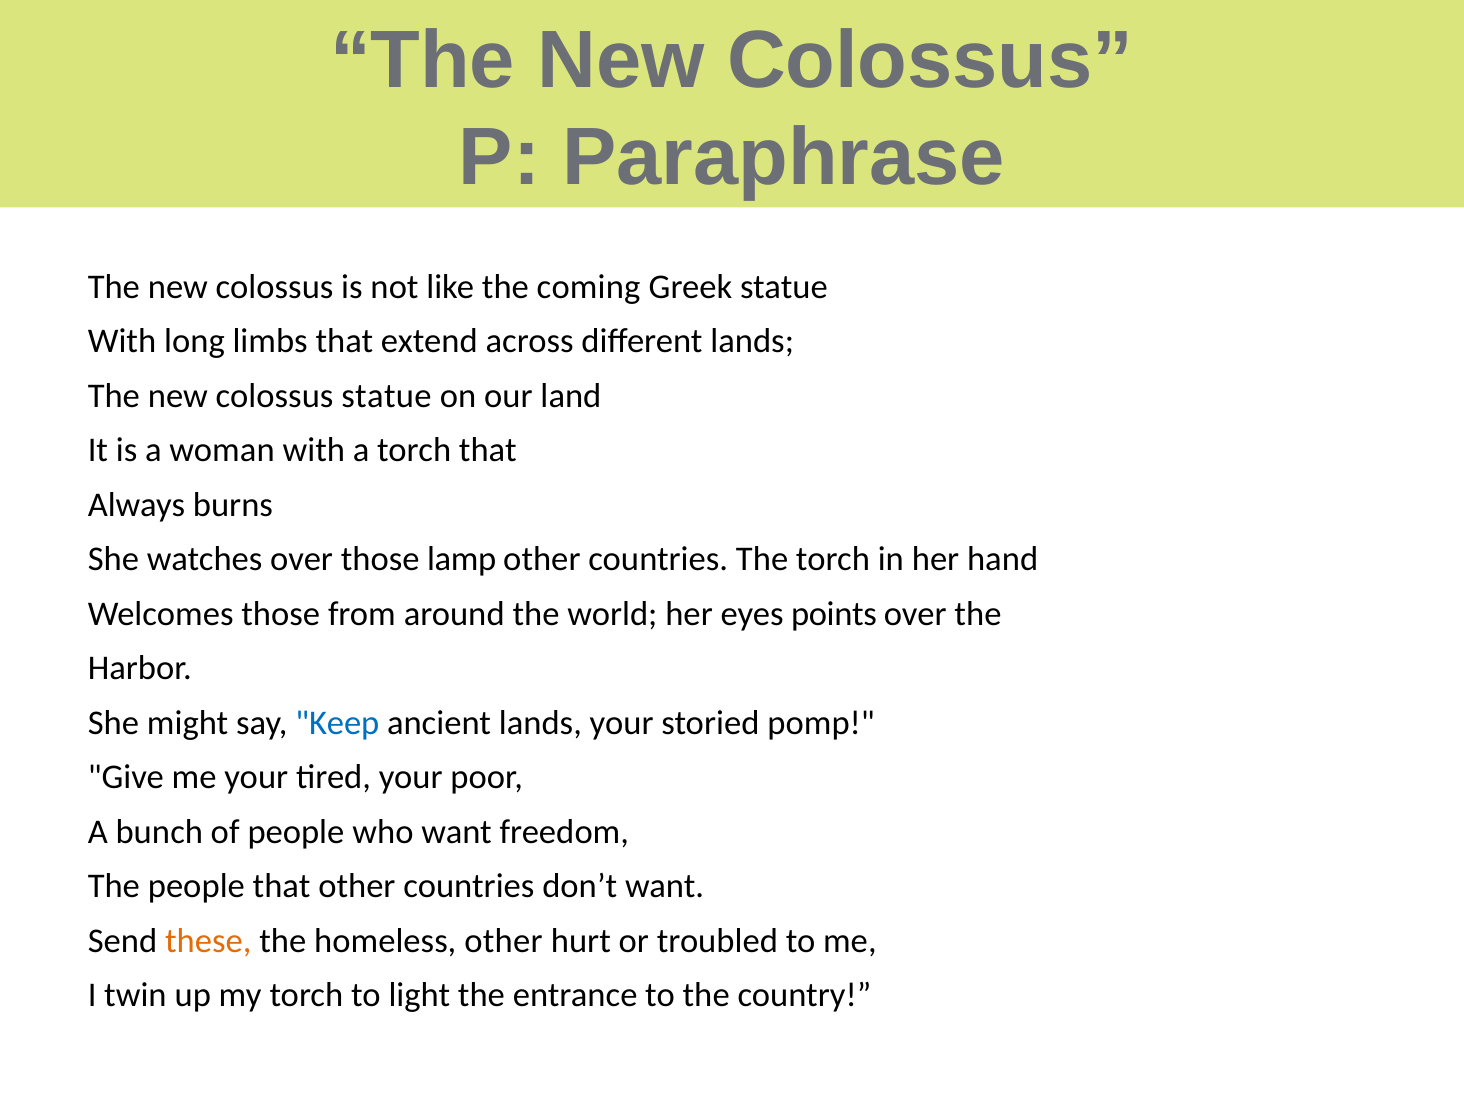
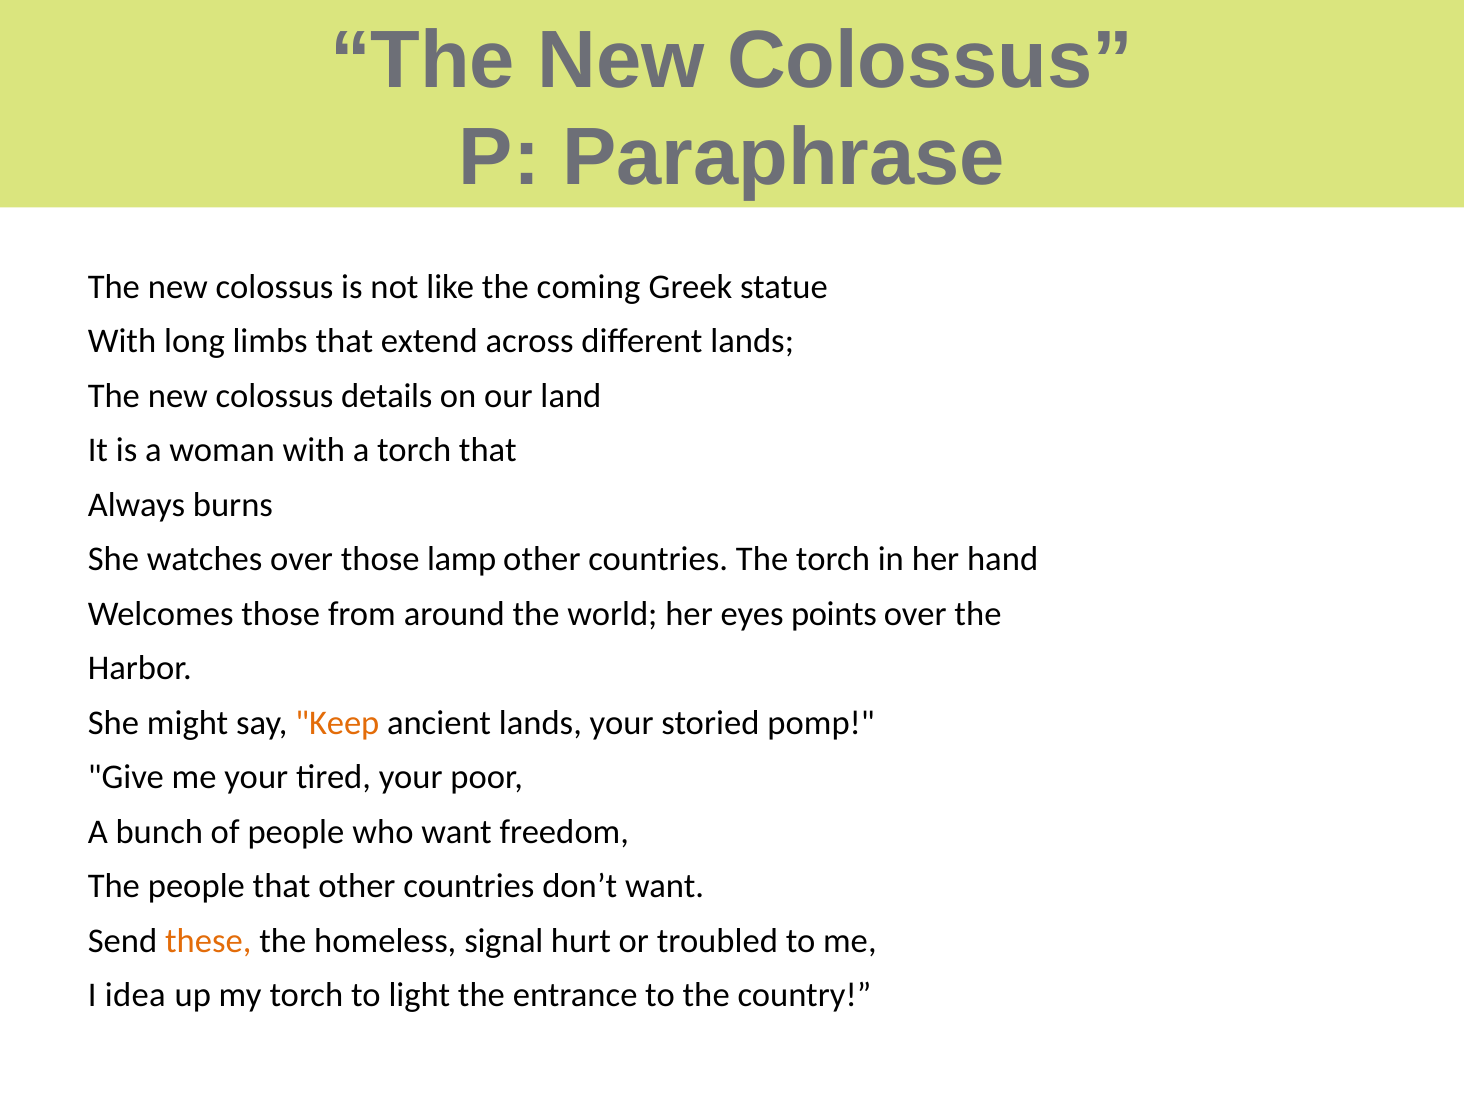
colossus statue: statue -> details
Keep colour: blue -> orange
homeless other: other -> signal
twin: twin -> idea
